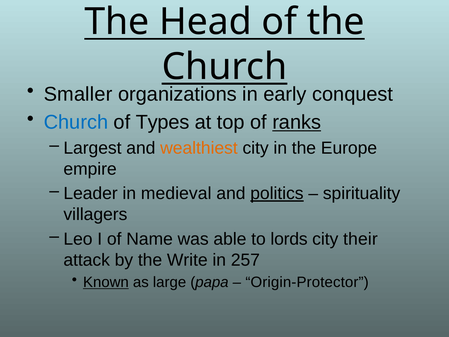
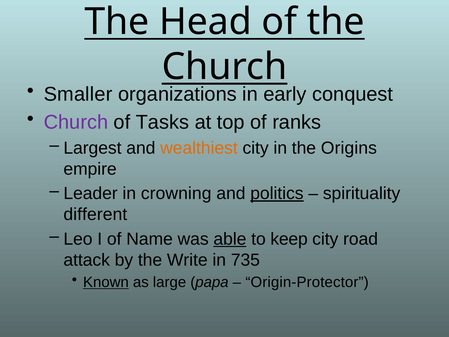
Church at (76, 122) colour: blue -> purple
Types: Types -> Tasks
ranks underline: present -> none
Europe: Europe -> Origins
medieval: medieval -> crowning
villagers: villagers -> different
able underline: none -> present
lords: lords -> keep
their: their -> road
257: 257 -> 735
